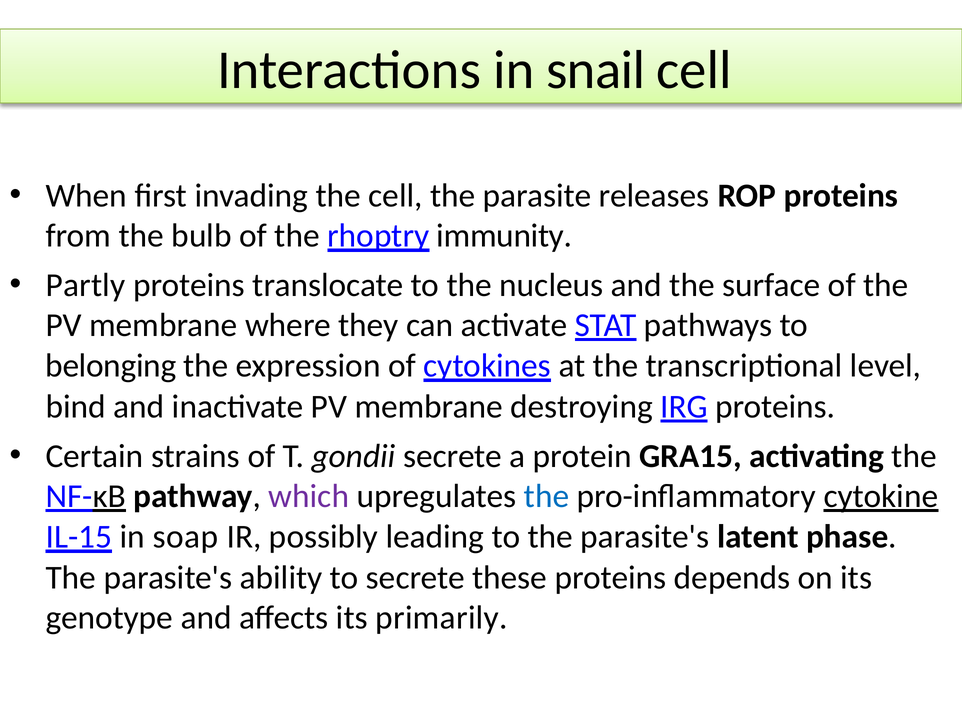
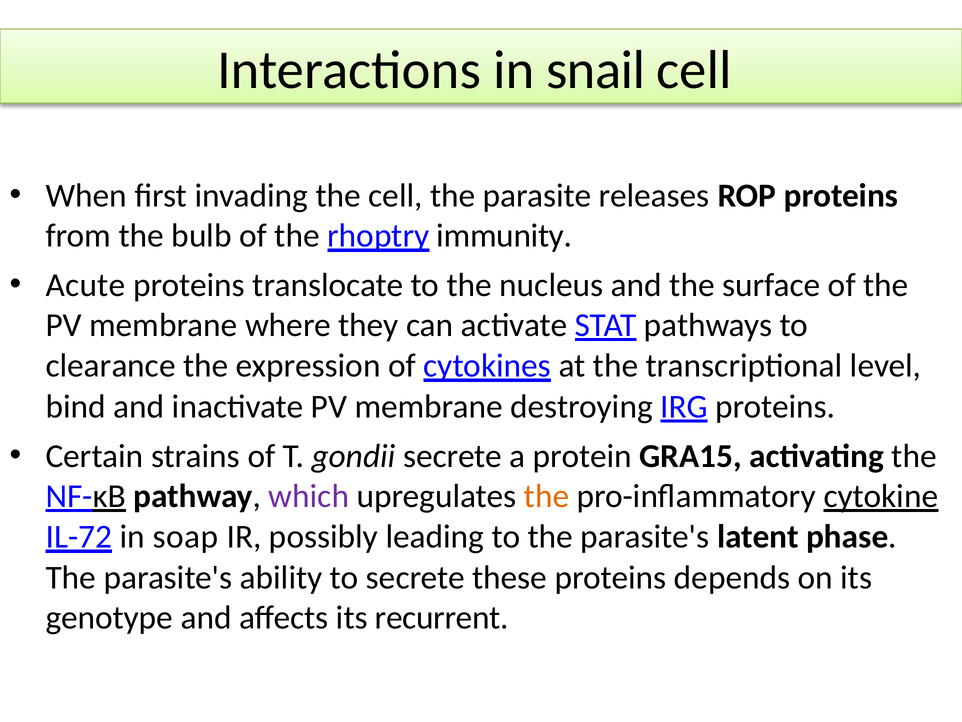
Partly: Partly -> Acute
belonging: belonging -> clearance
the at (546, 496) colour: blue -> orange
IL-15: IL-15 -> IL-72
primarily: primarily -> recurrent
